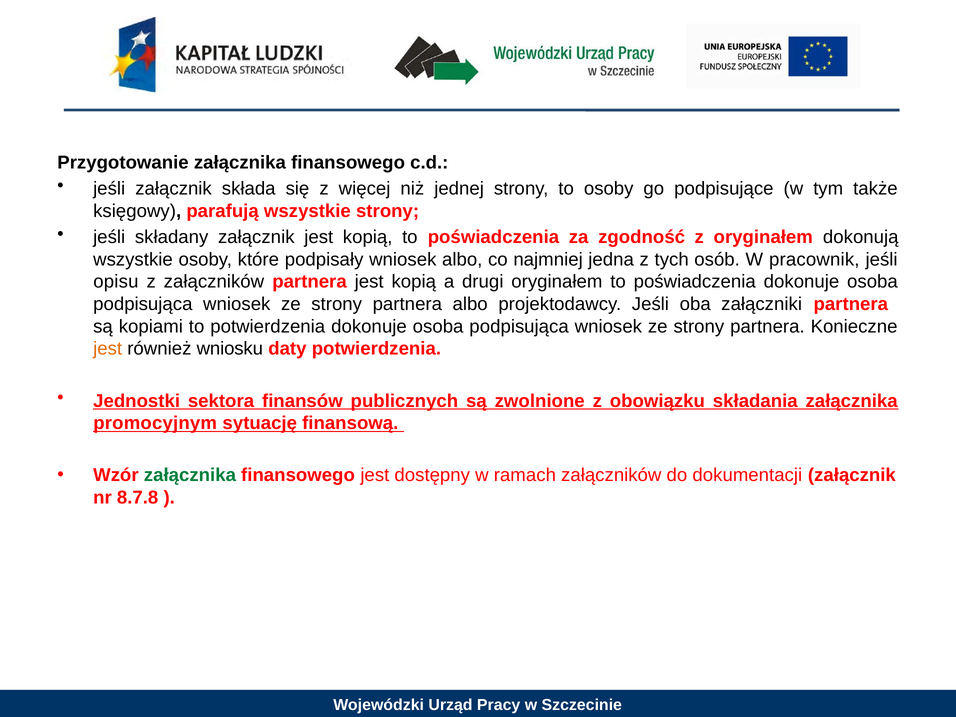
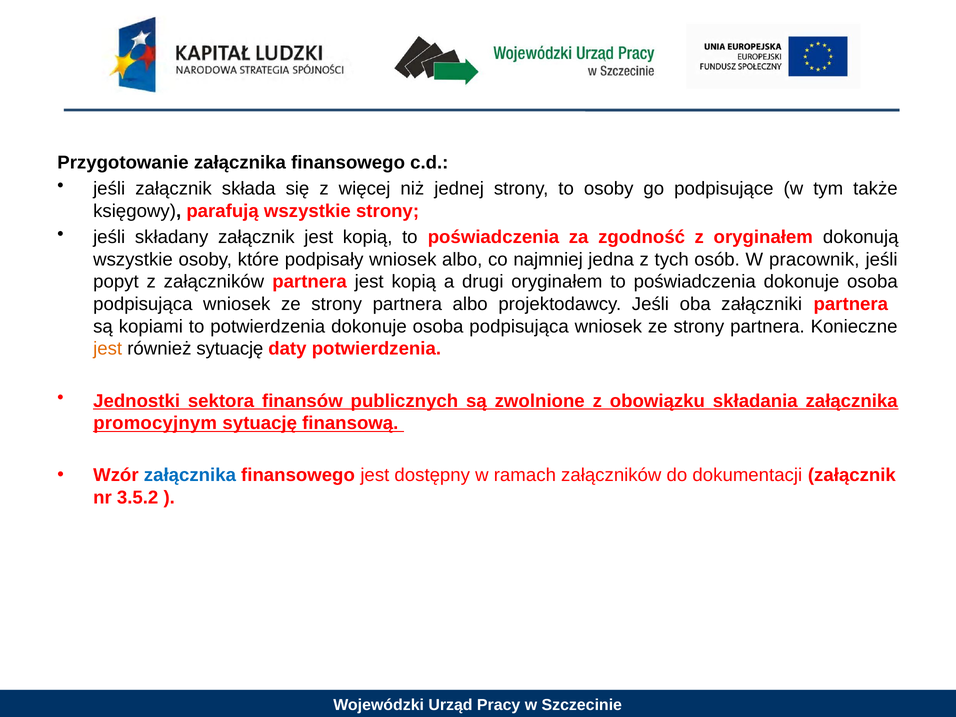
opisu: opisu -> popyt
również wniosku: wniosku -> sytuację
załącznika at (190, 475) colour: green -> blue
8.7.8: 8.7.8 -> 3.5.2
